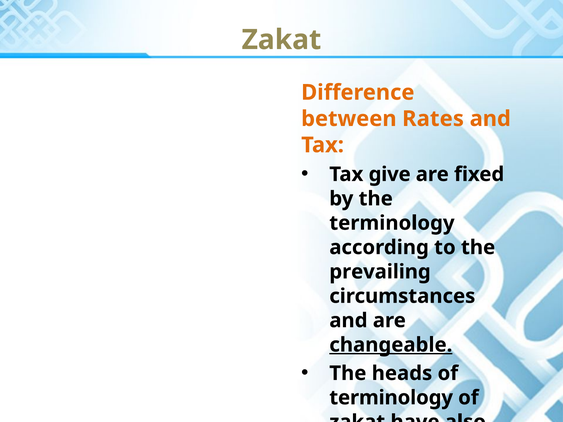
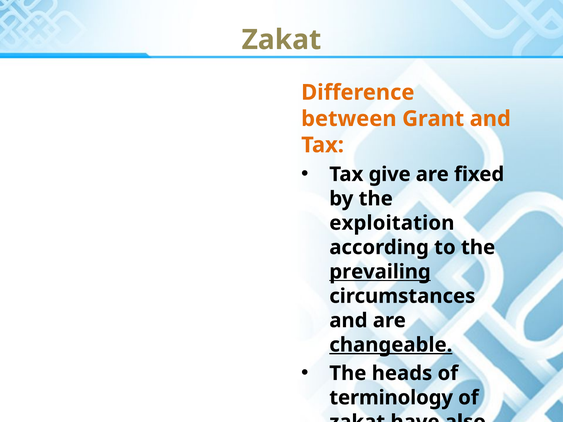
Rates: Rates -> Grant
terminology at (392, 223): terminology -> exploitation
prevailing underline: none -> present
